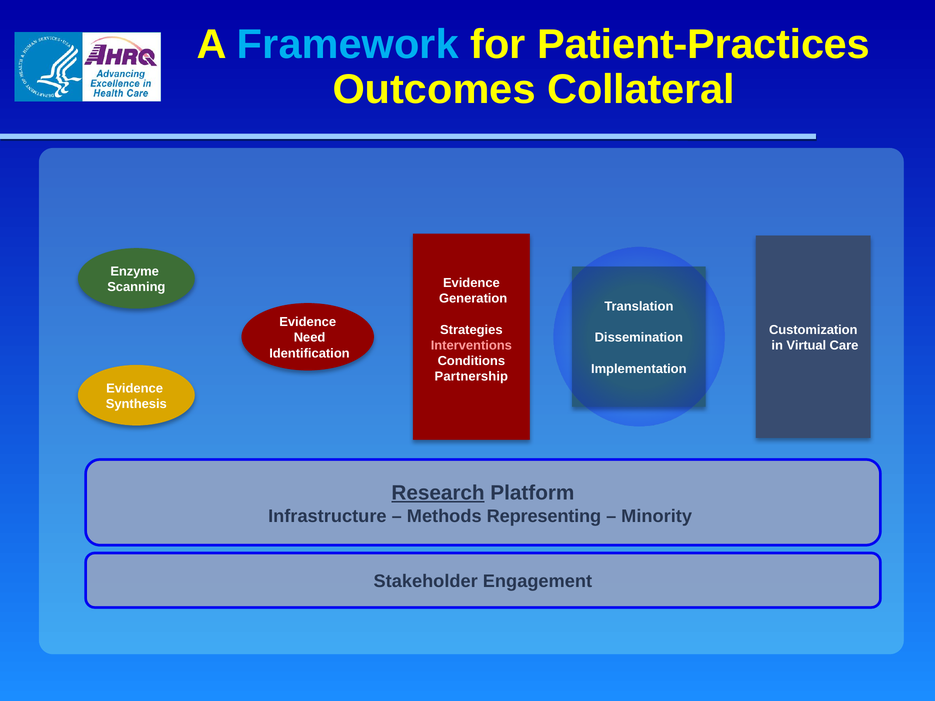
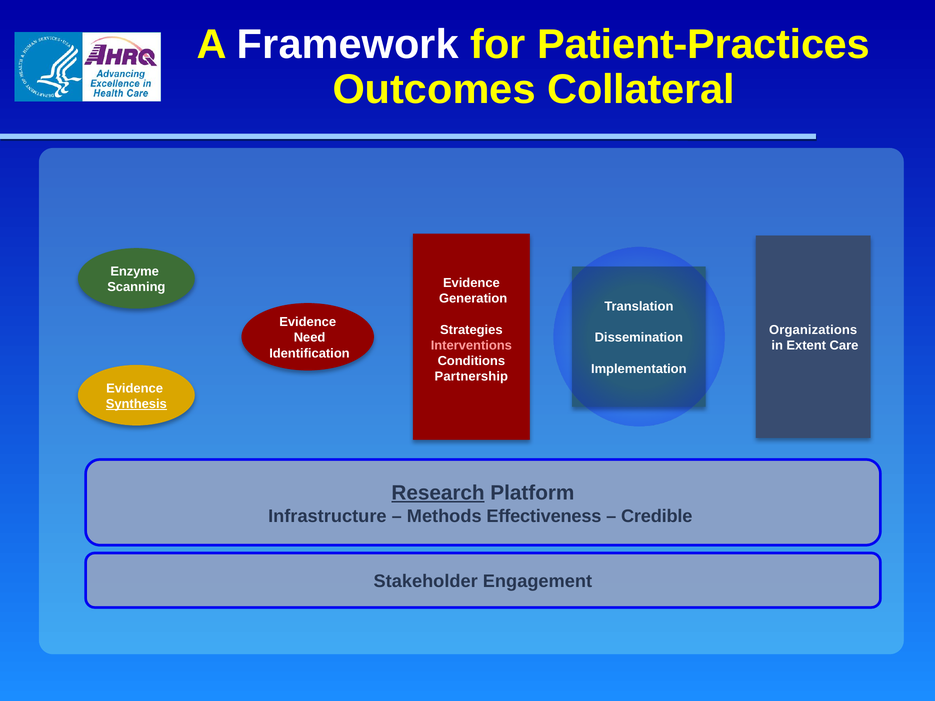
Framework colour: light blue -> white
Customization: Customization -> Organizations
Virtual: Virtual -> Extent
Synthesis underline: none -> present
Representing: Representing -> Effectiveness
Minority: Minority -> Credible
